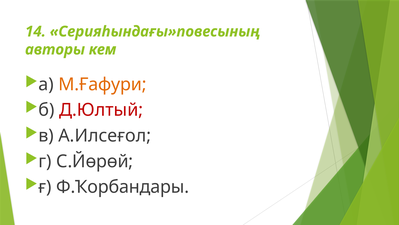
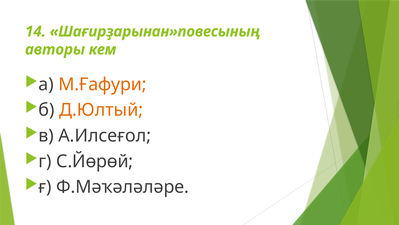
Серияһындағы»повесының: Серияһындағы»повесының -> Шағирҙарынан»повесының
Д.Юлтый colour: red -> orange
Ф.Ҡорбандары: Ф.Ҡорбандары -> Ф.Мәҡәләләре
